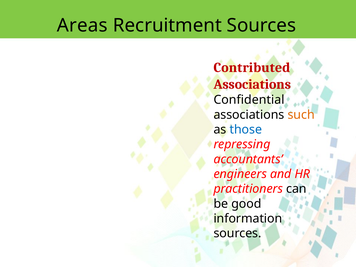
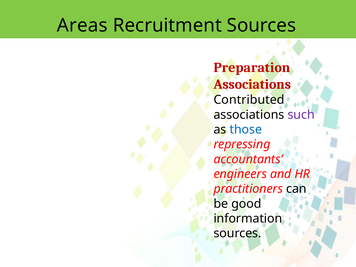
Contributed: Contributed -> Preparation
Confidential: Confidential -> Contributed
such colour: orange -> purple
